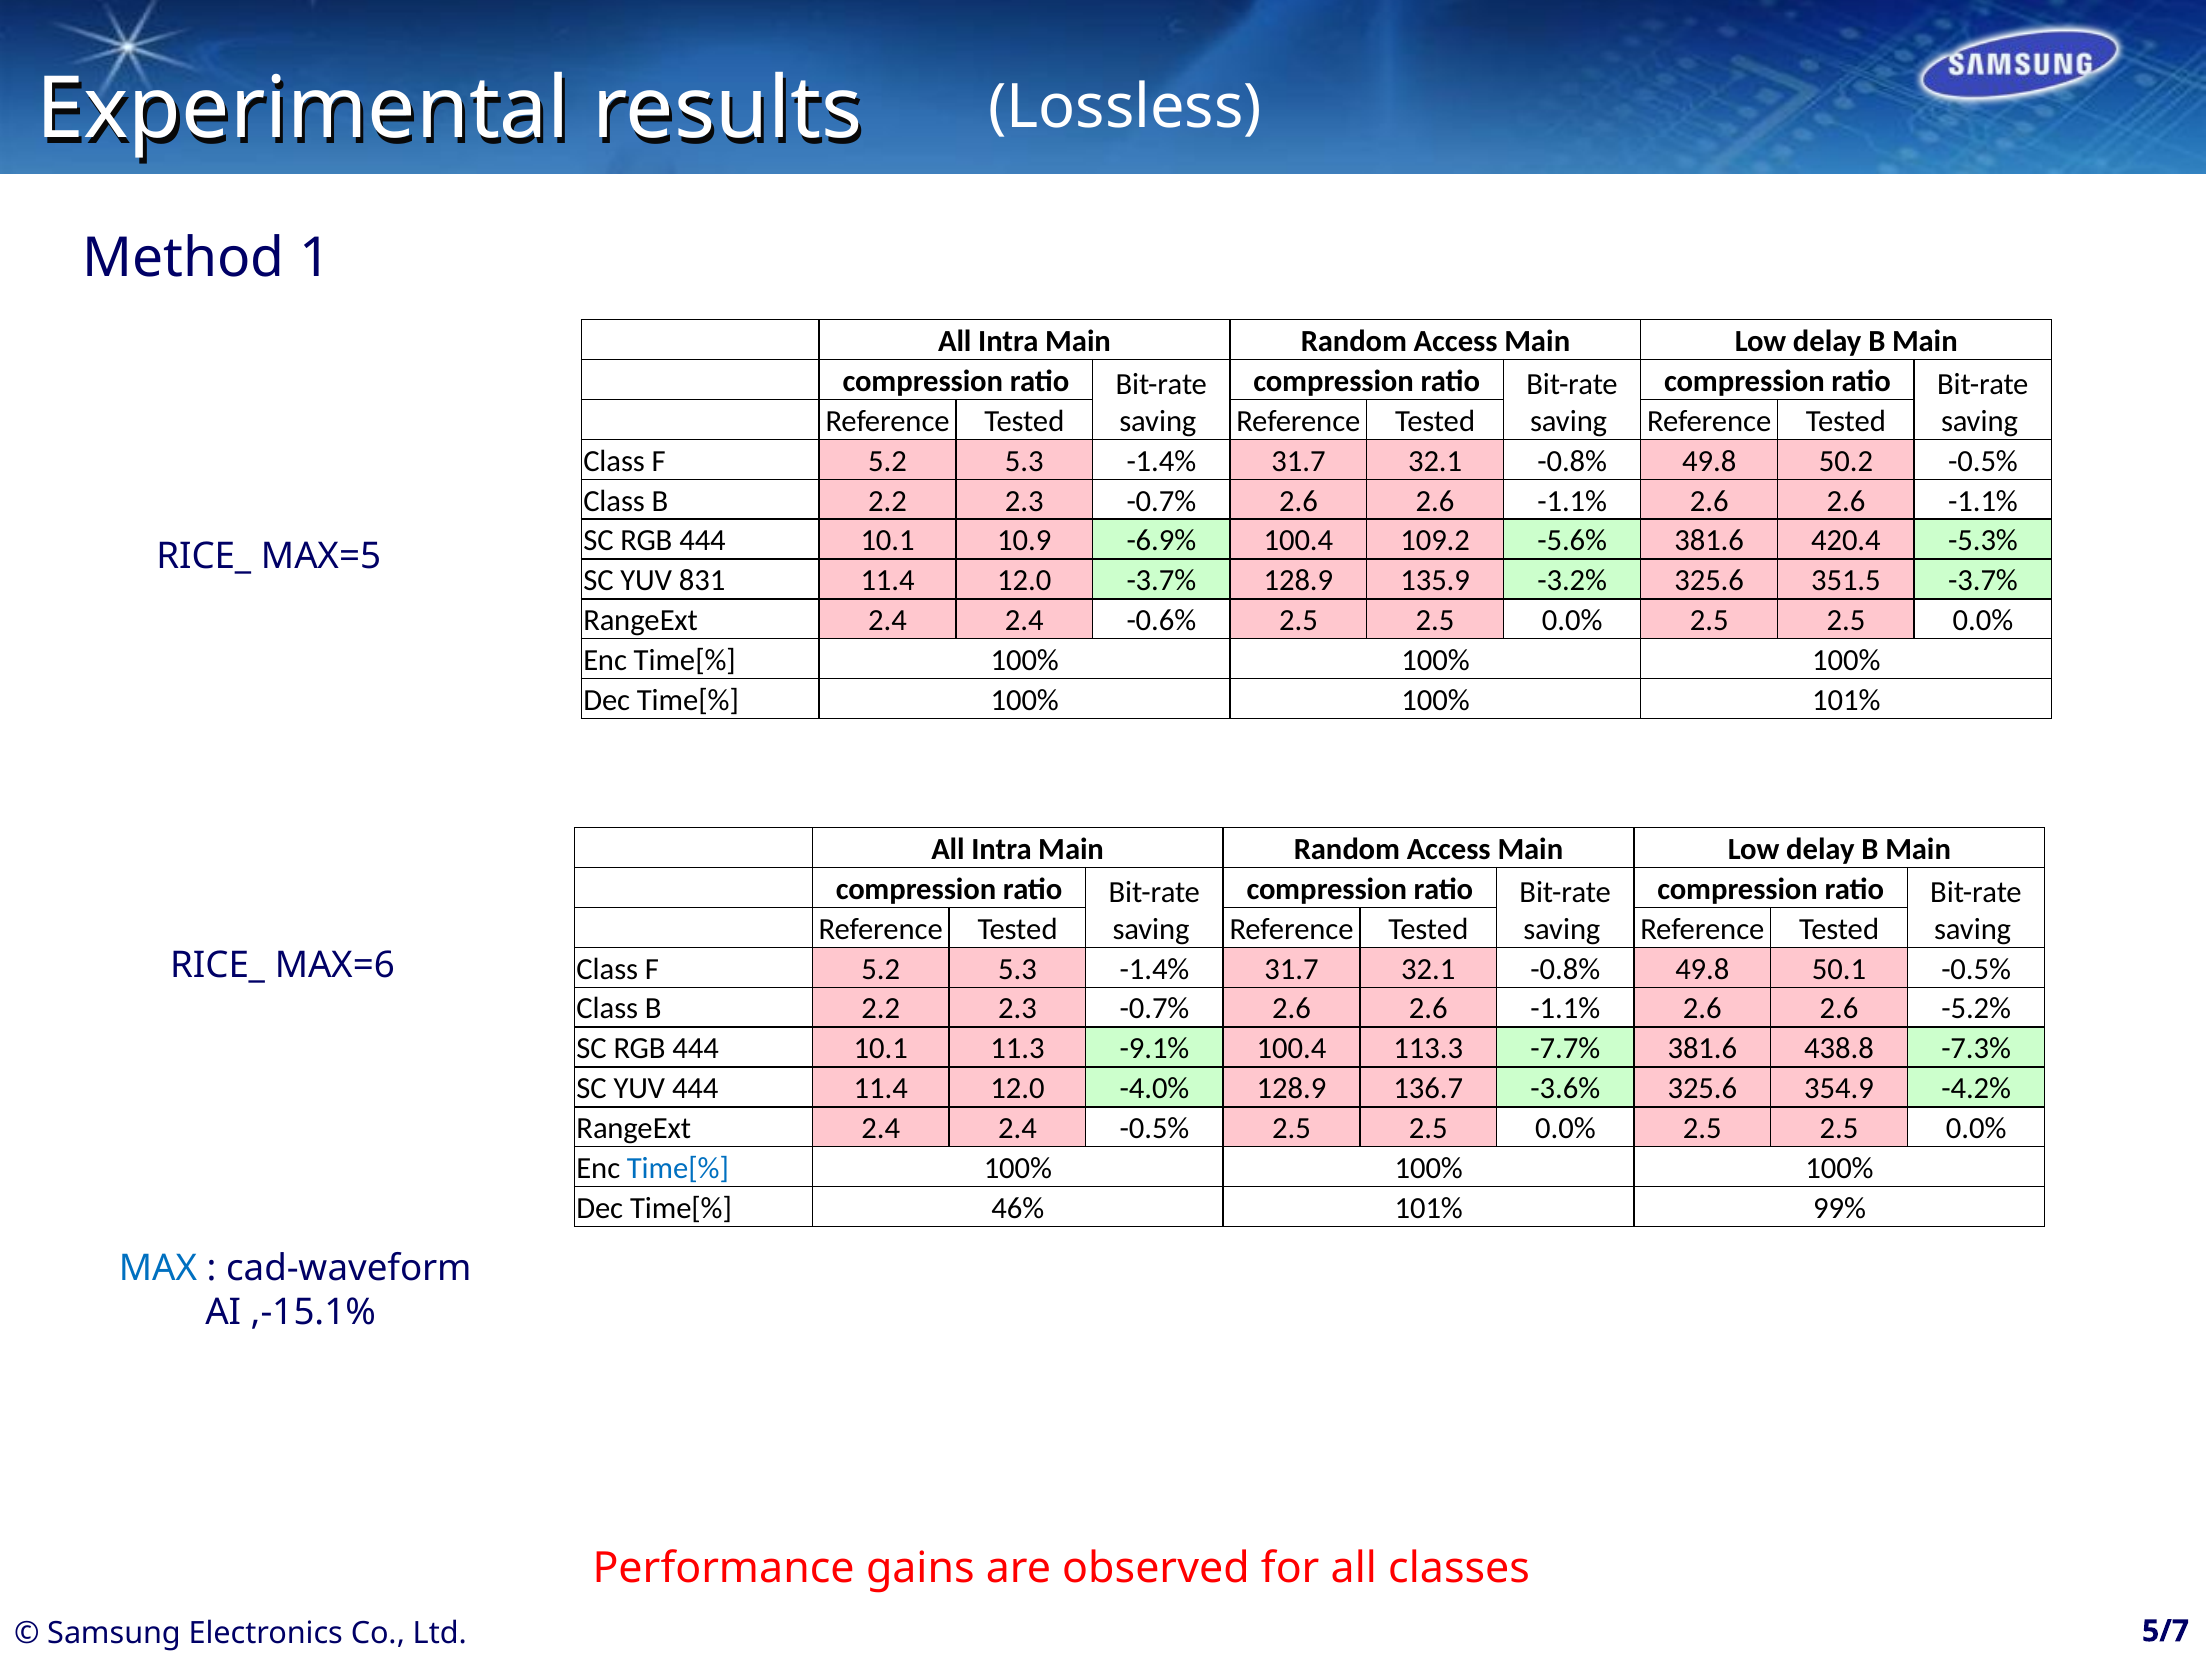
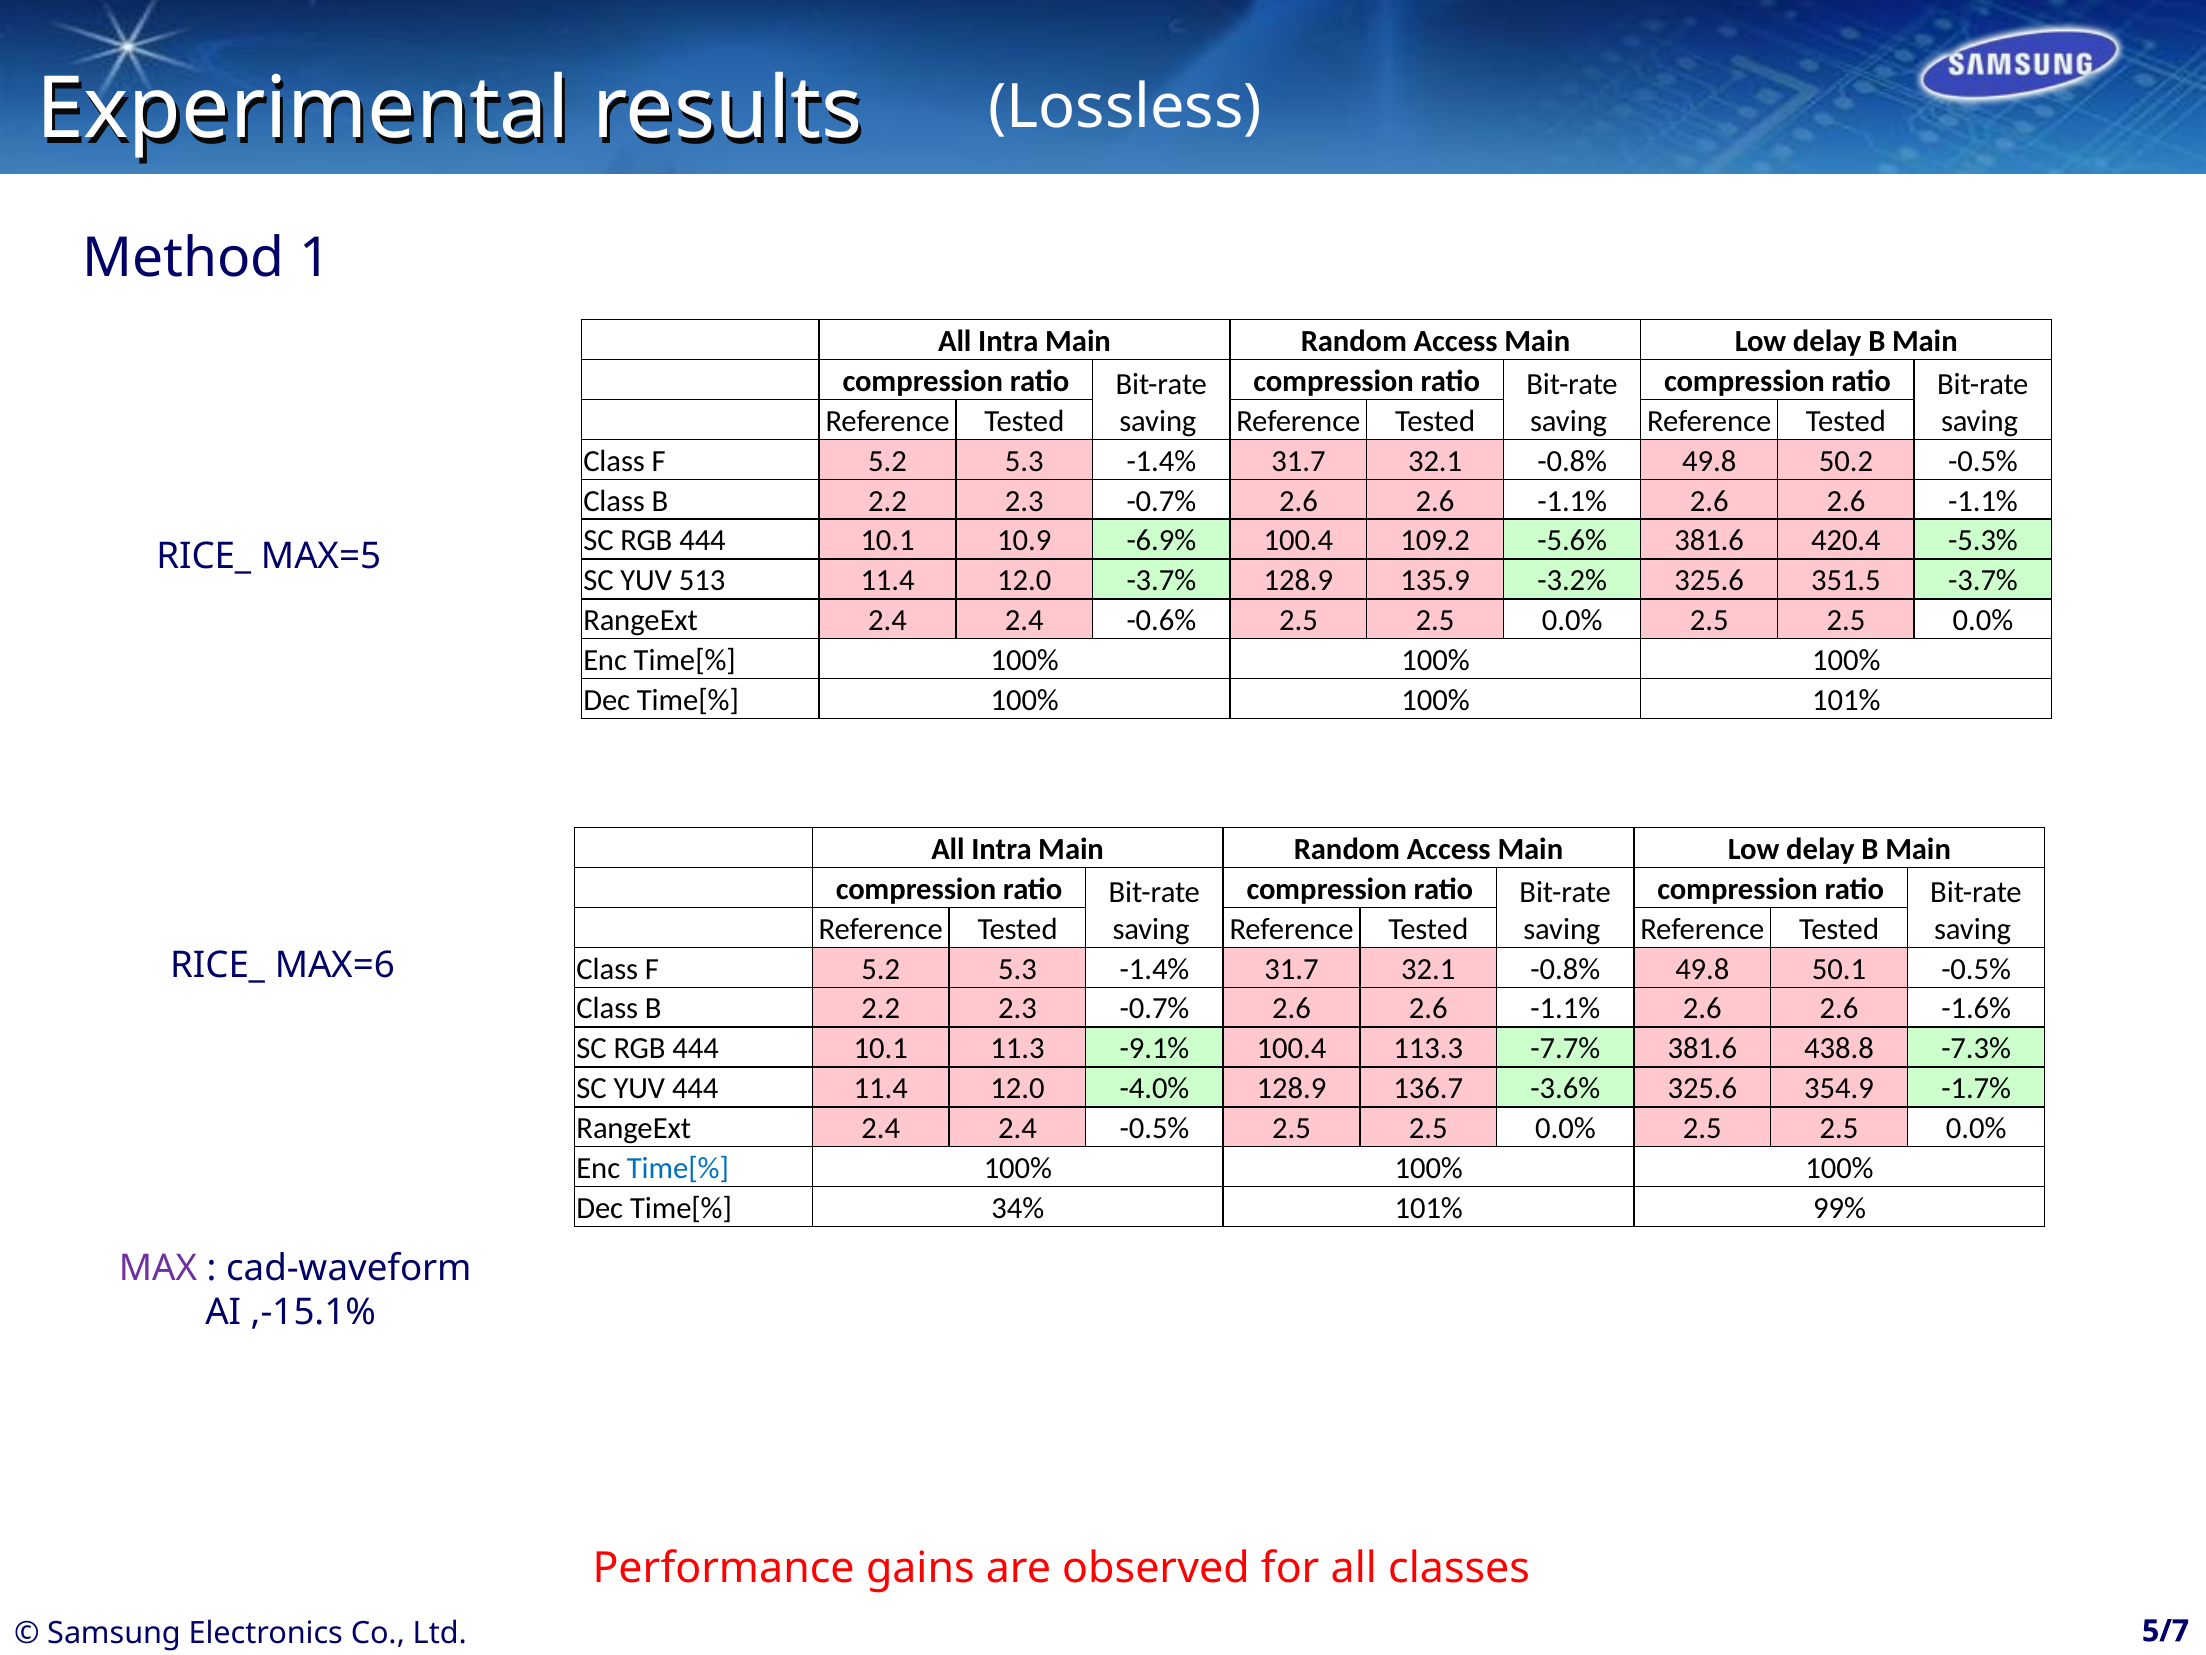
831: 831 -> 513
-5.2%: -5.2% -> -1.6%
-4.2%: -4.2% -> -1.7%
46%: 46% -> 34%
MAX colour: blue -> purple
